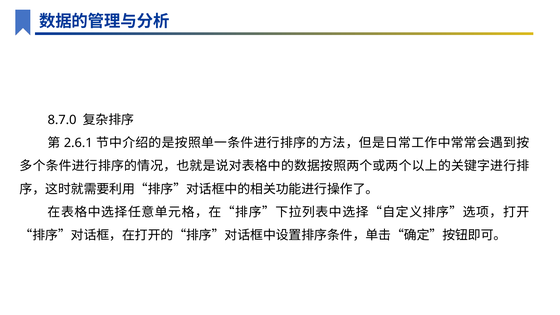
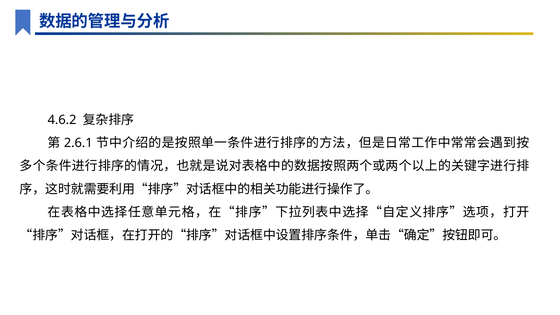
8.7.0: 8.7.0 -> 4.6.2
